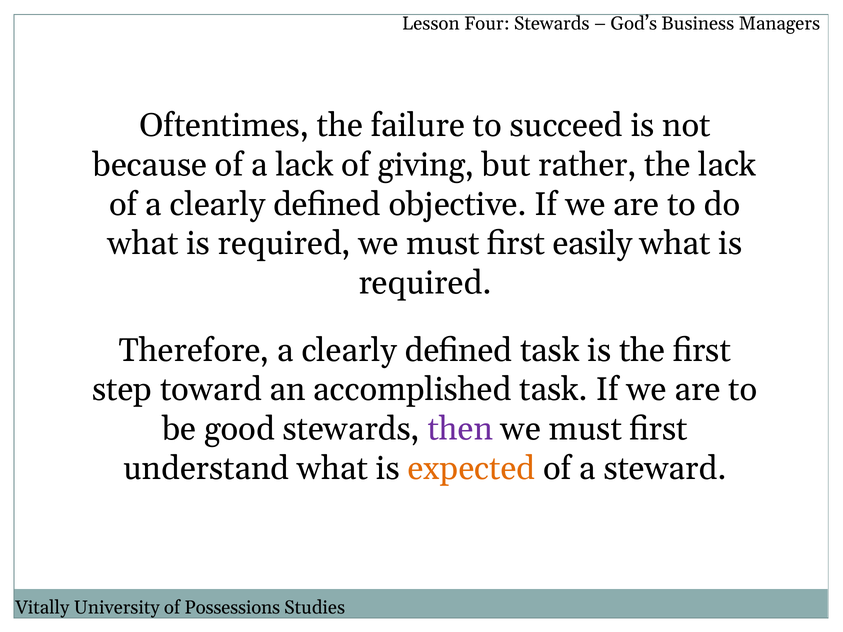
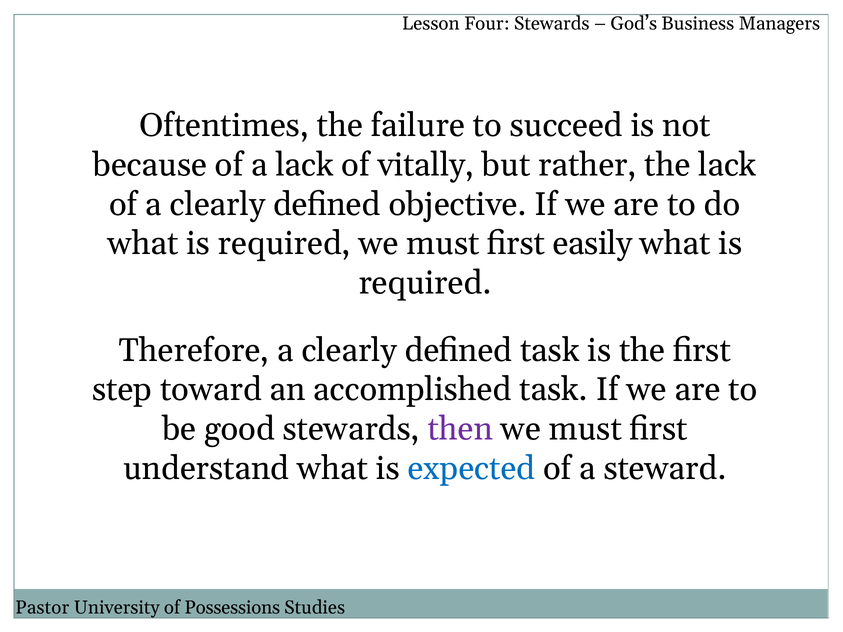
giving: giving -> vitally
expected colour: orange -> blue
Vitally: Vitally -> Pastor
